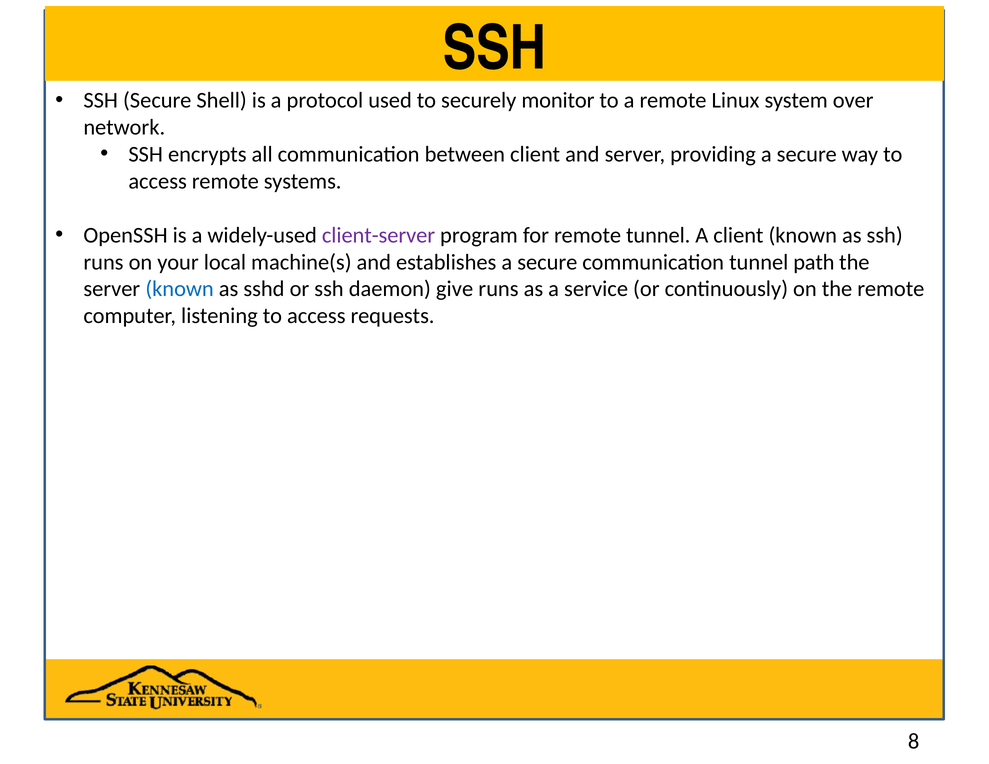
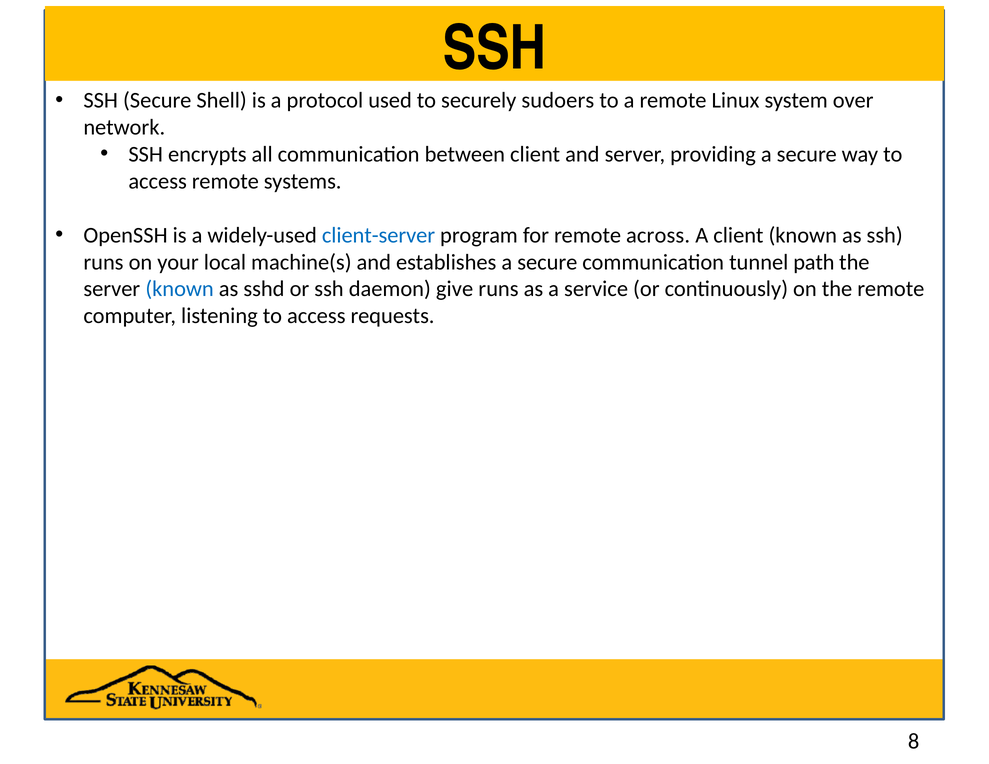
monitor: monitor -> sudoers
client-server colour: purple -> blue
remote tunnel: tunnel -> across
